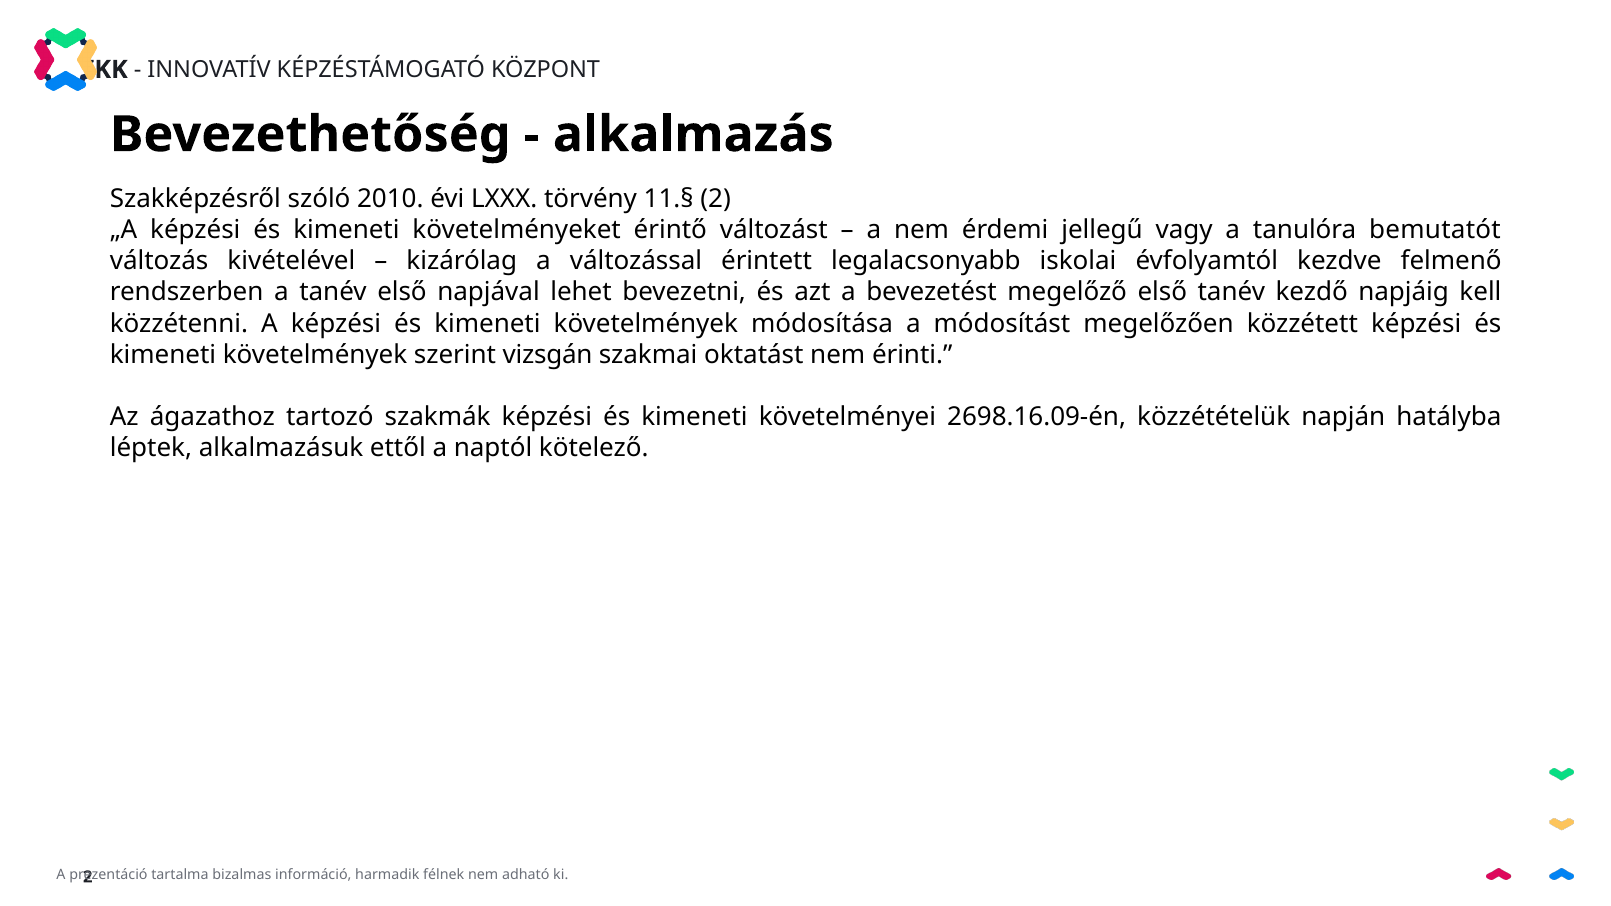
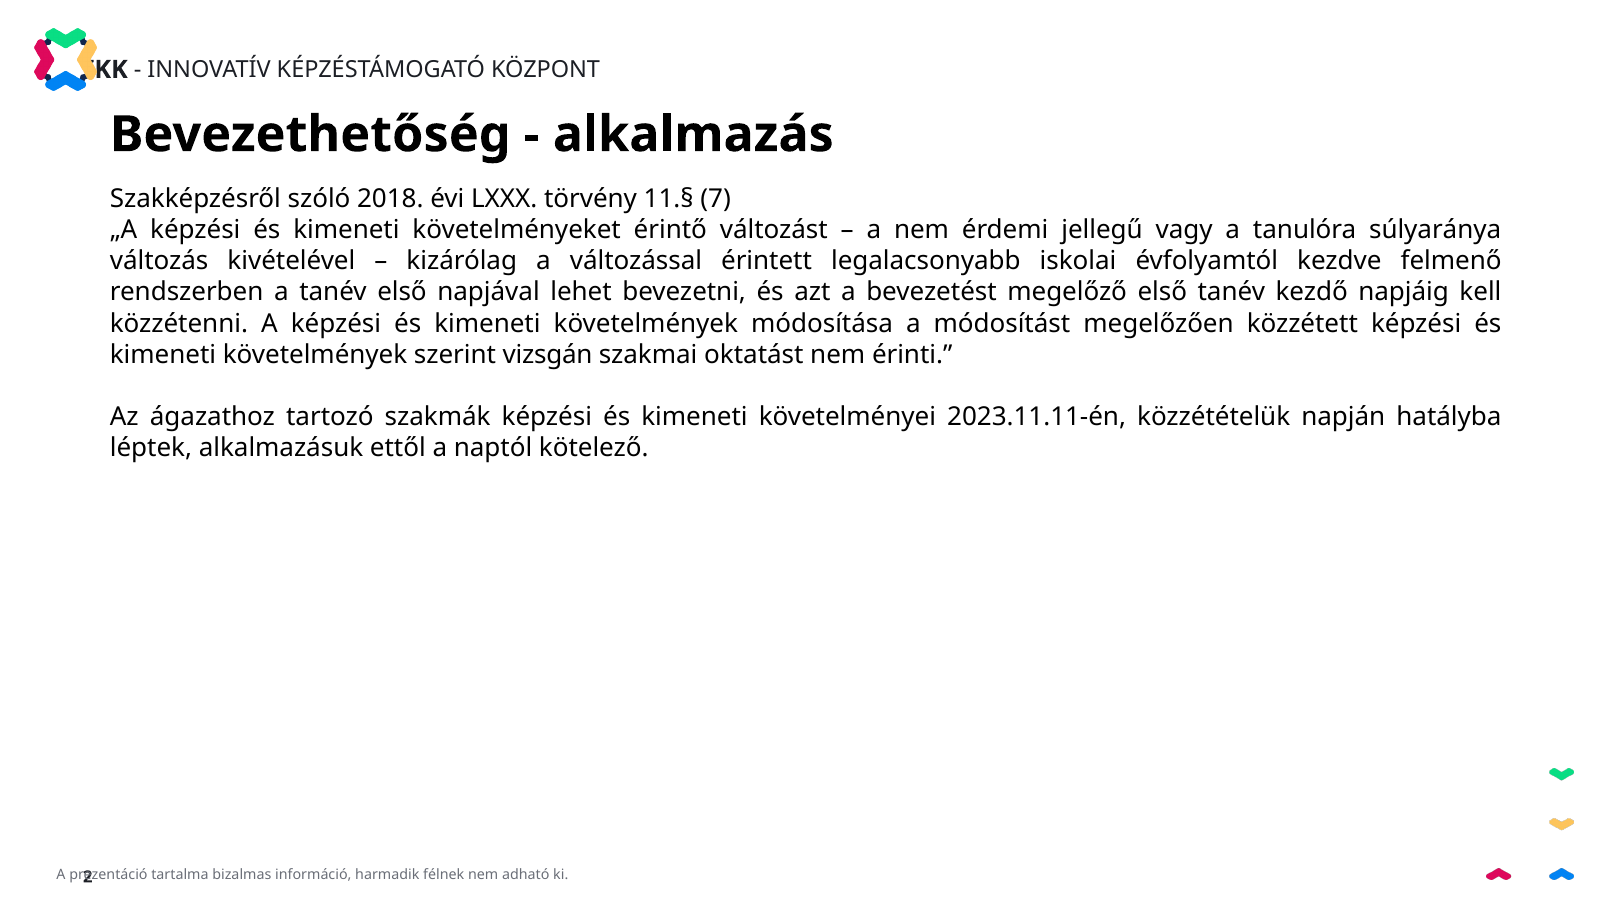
2010: 2010 -> 2018
11.§ 2: 2 -> 7
bemutatót: bemutatót -> súlyaránya
2698.16.09-én: 2698.16.09-én -> 2023.11.11-én
